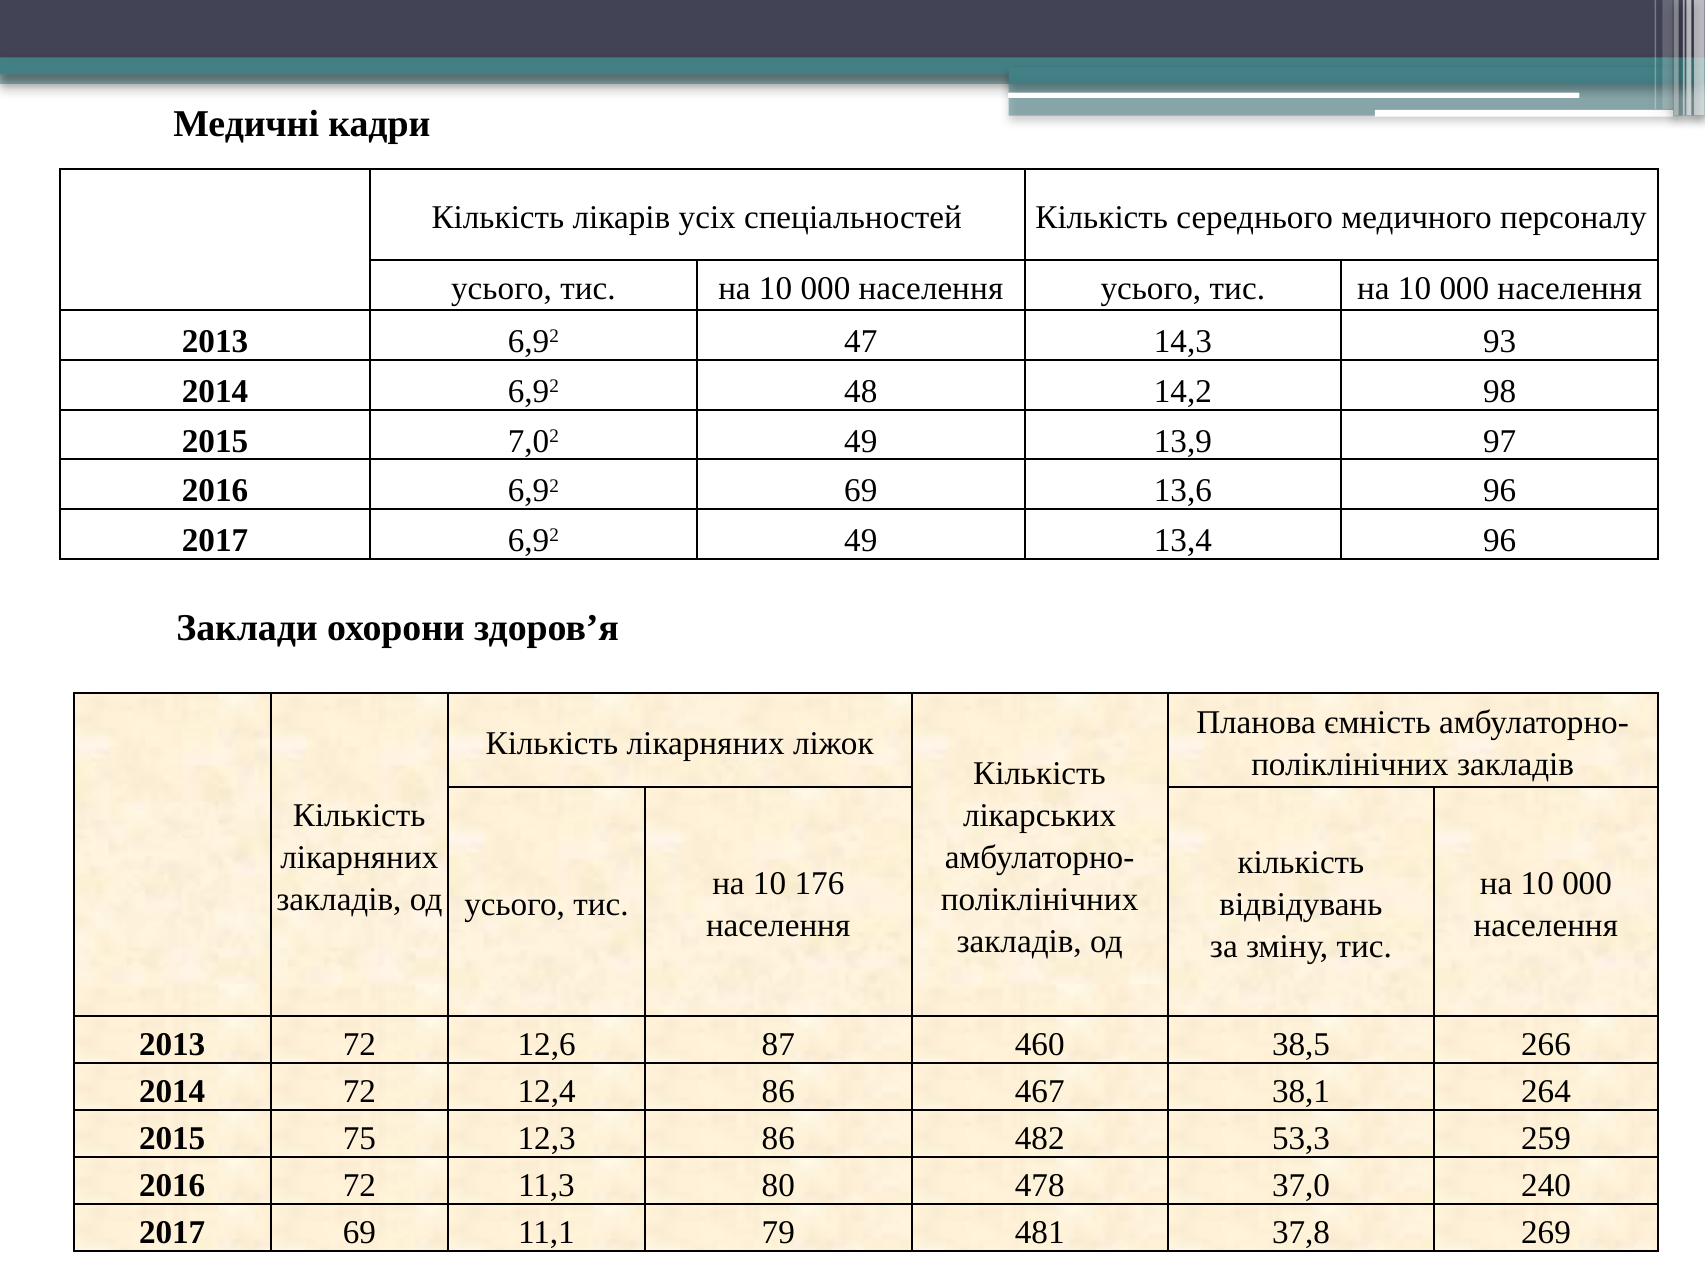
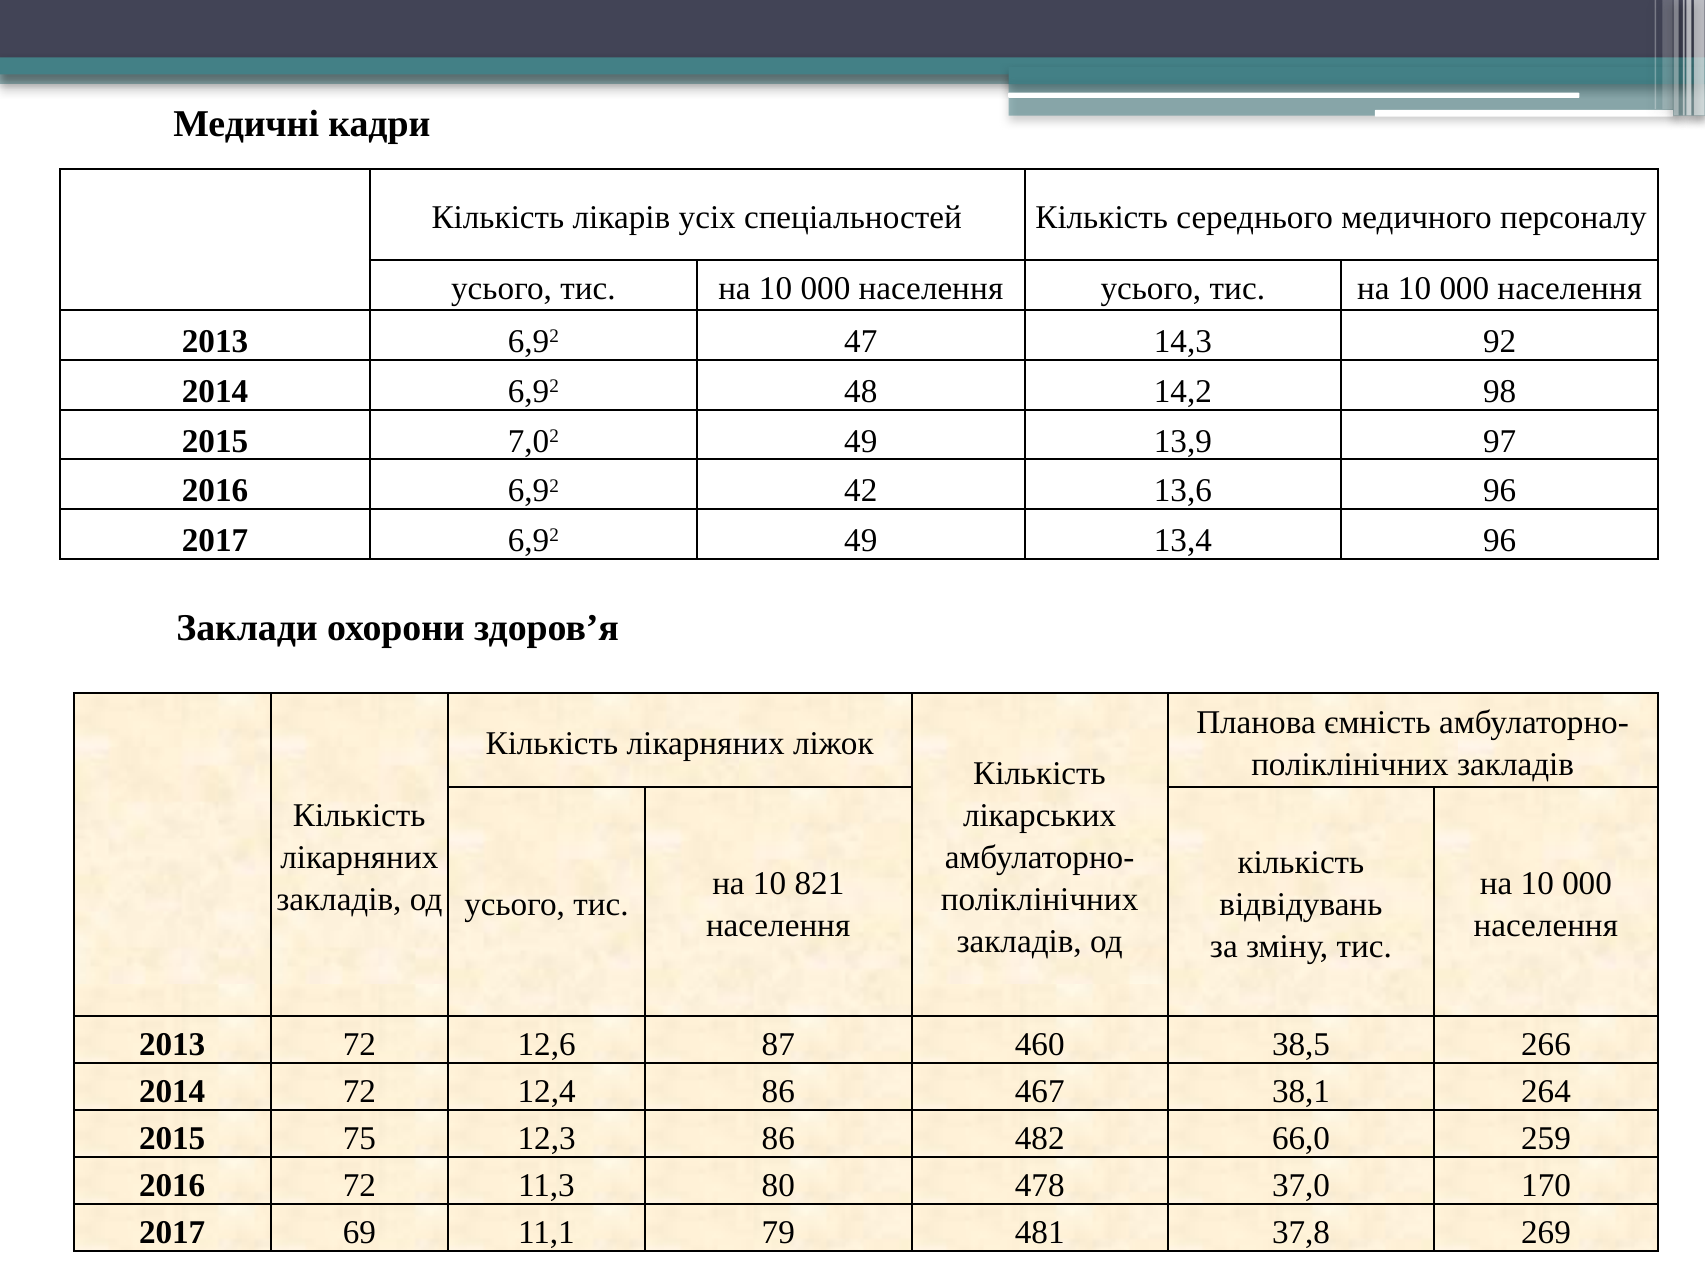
93: 93 -> 92
6,92 69: 69 -> 42
176: 176 -> 821
53,3: 53,3 -> 66,0
240: 240 -> 170
